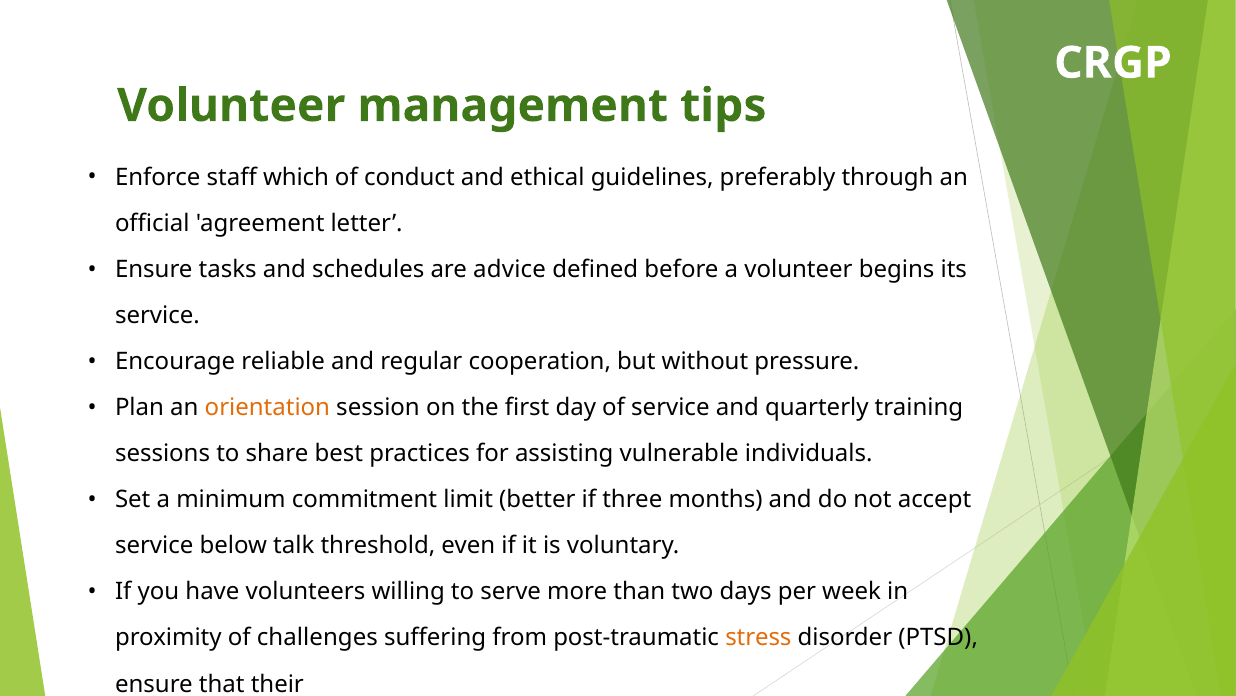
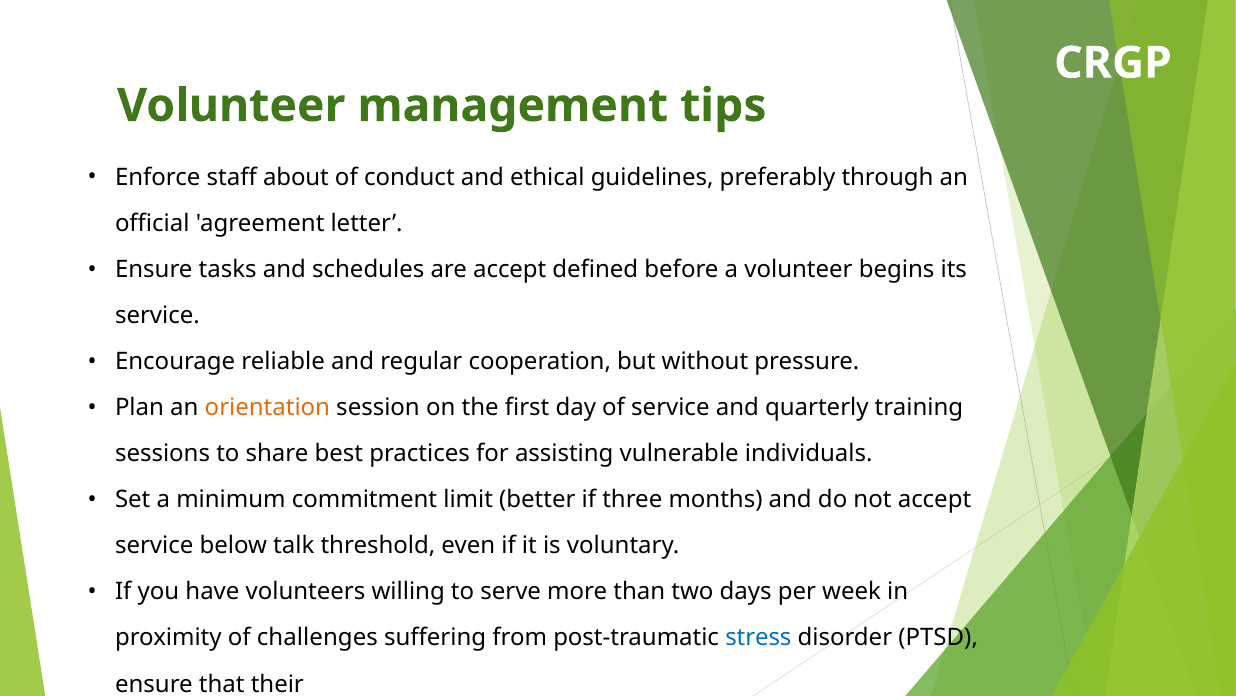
which: which -> about
are advice: advice -> accept
stress at (758, 637) colour: orange -> blue
